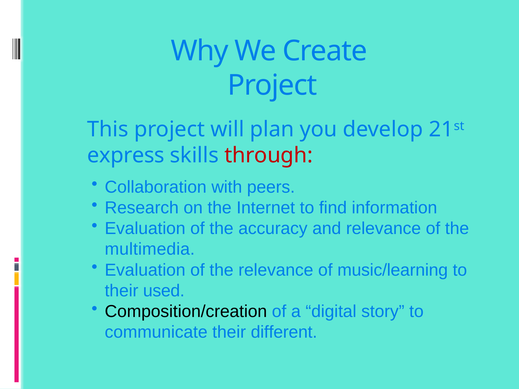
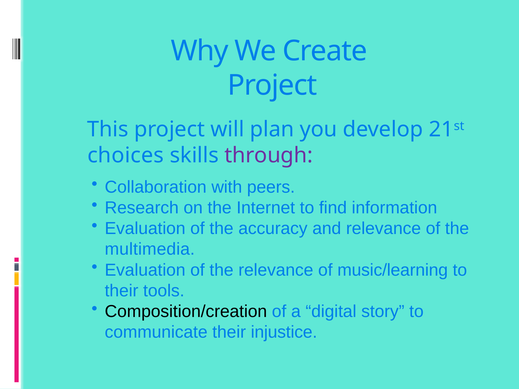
express: express -> choices
through colour: red -> purple
used: used -> tools
different: different -> injustice
